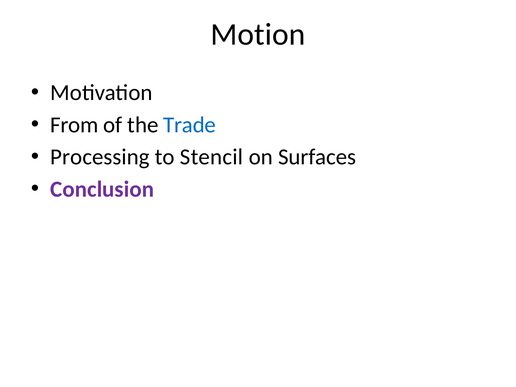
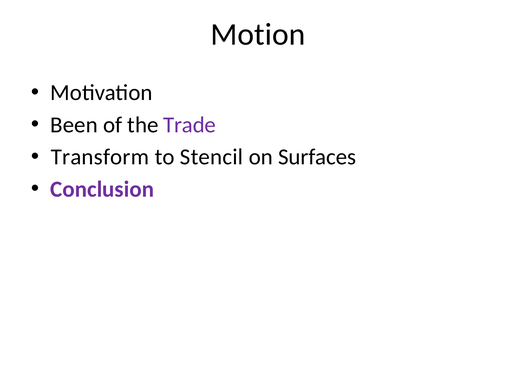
From: From -> Been
Trade colour: blue -> purple
Processing: Processing -> Transform
